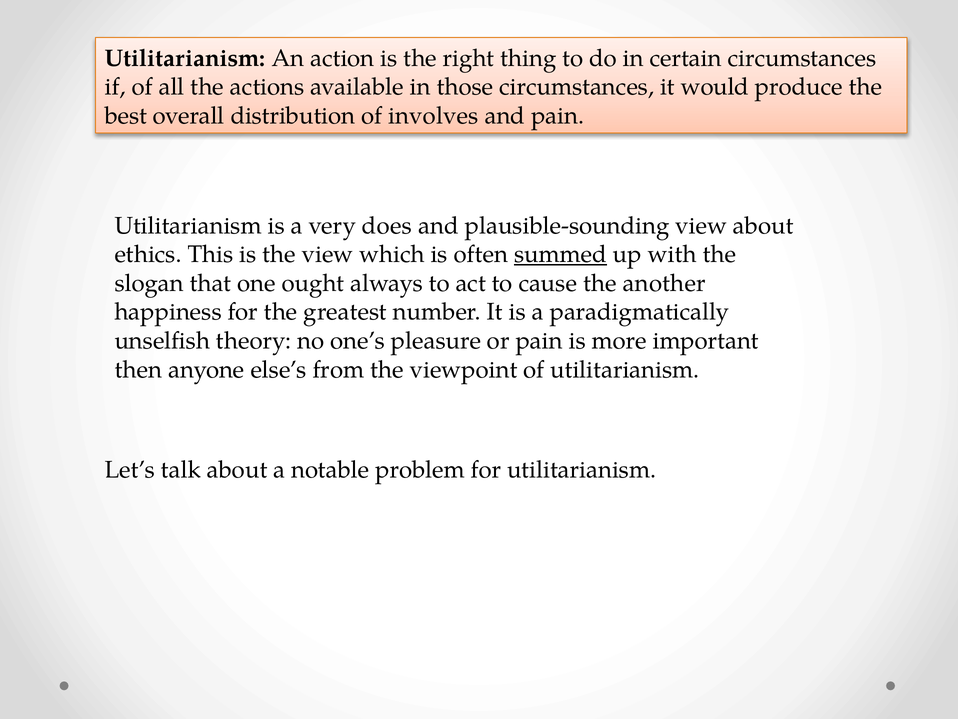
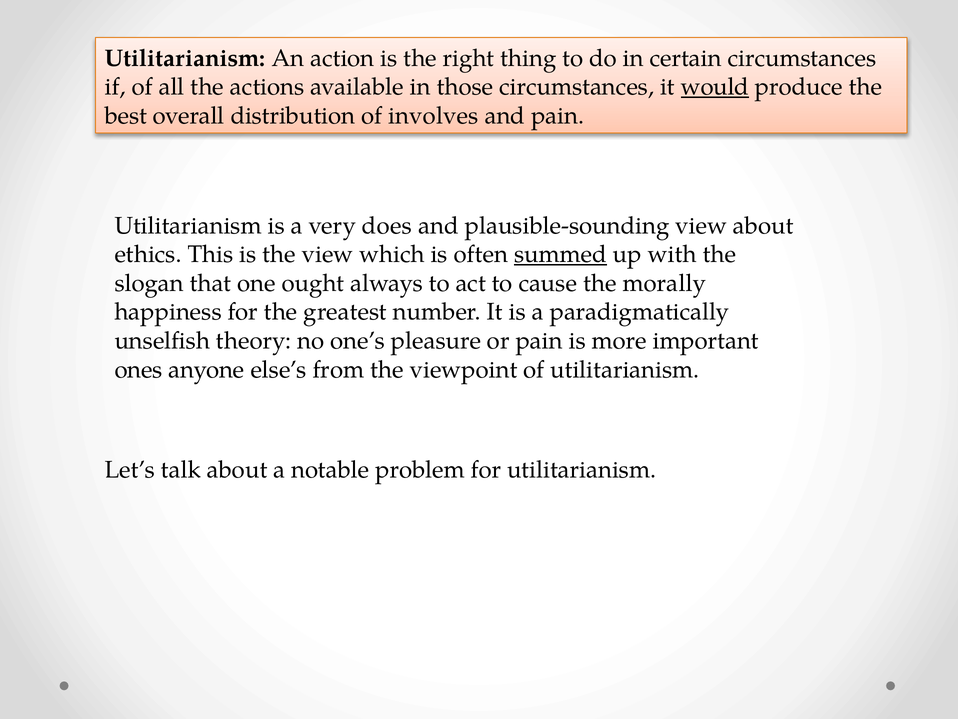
would underline: none -> present
another: another -> morally
then: then -> ones
